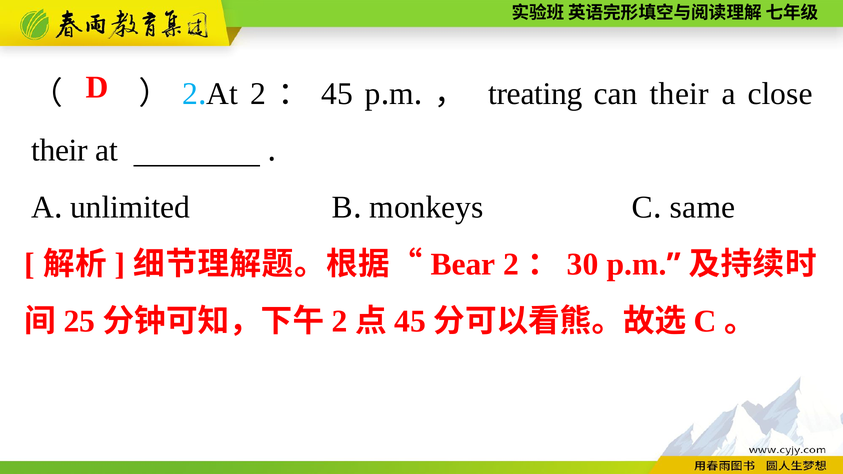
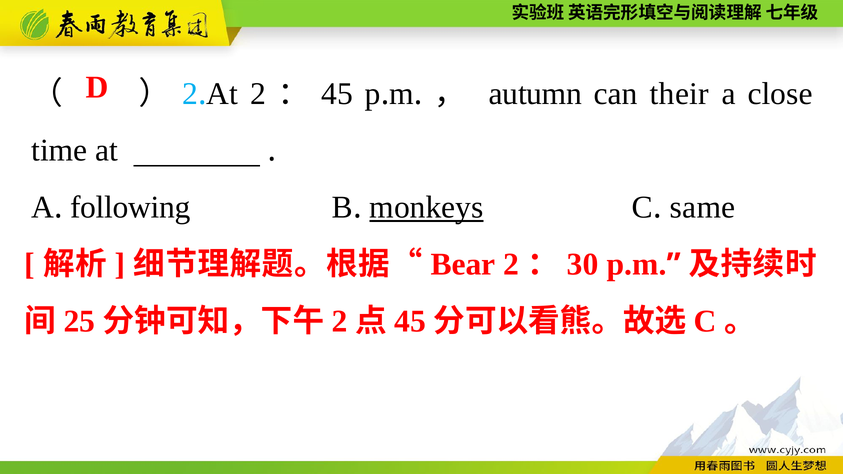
treating: treating -> autumn
their at (60, 151): their -> time
unlimited: unlimited -> following
monkeys underline: none -> present
